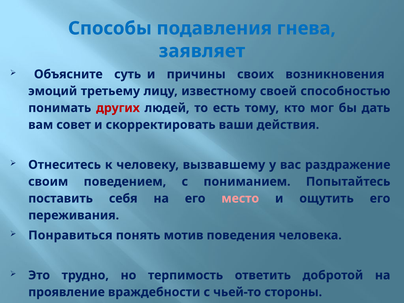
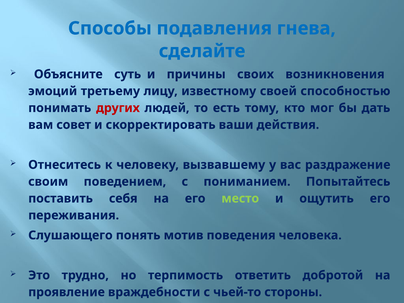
заявляет: заявляет -> сделайте
место colour: pink -> light green
Понравиться: Понравиться -> Слушающего
